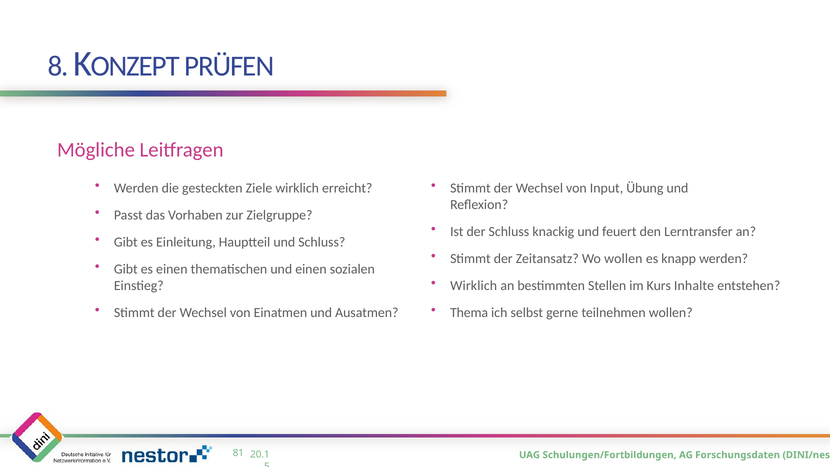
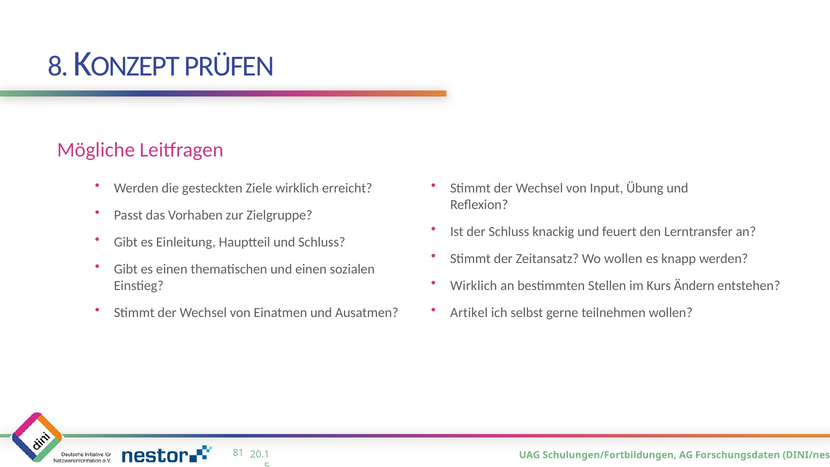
Inhalte: Inhalte -> Ändern
Thema: Thema -> Artikel
